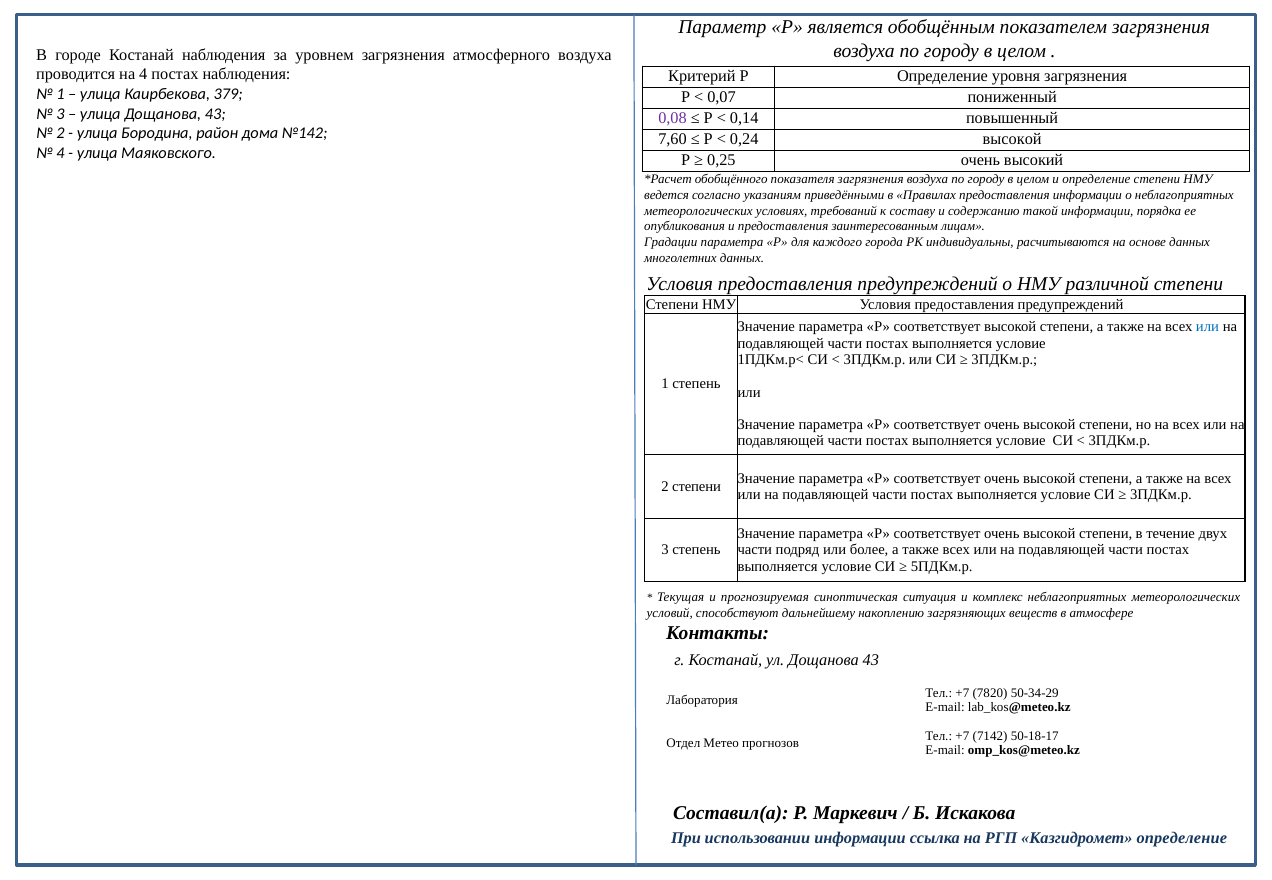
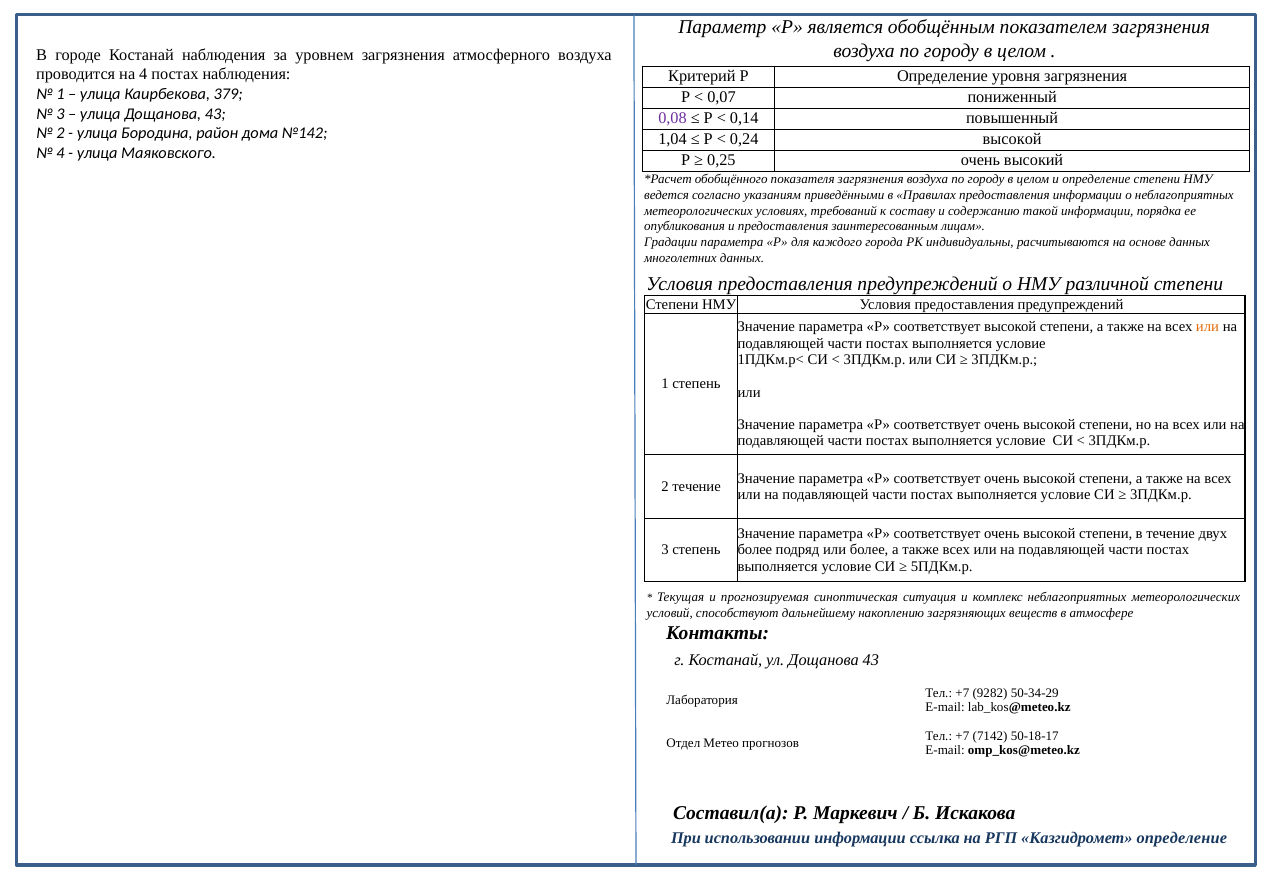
7,60: 7,60 -> 1,04
или at (1208, 327) colour: blue -> orange
2 степени: степени -> течение
части at (755, 550): части -> более
7820: 7820 -> 9282
